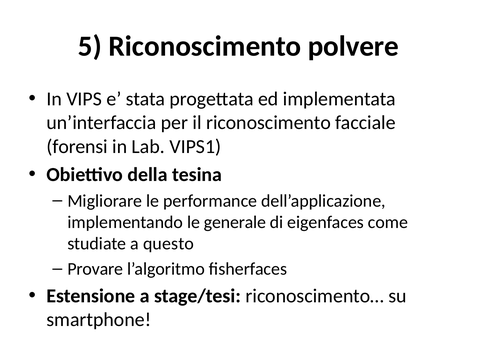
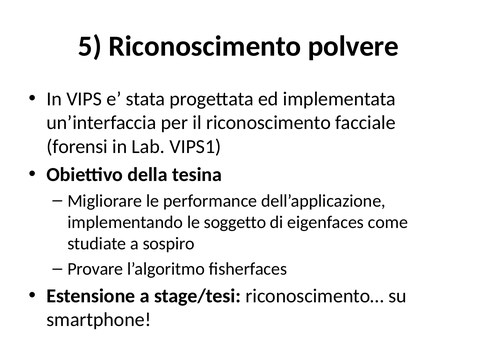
generale: generale -> soggetto
questo: questo -> sospiro
